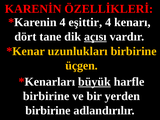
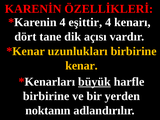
açısı underline: present -> none
üçgen: üçgen -> kenar
birbirine at (48, 111): birbirine -> noktanın
